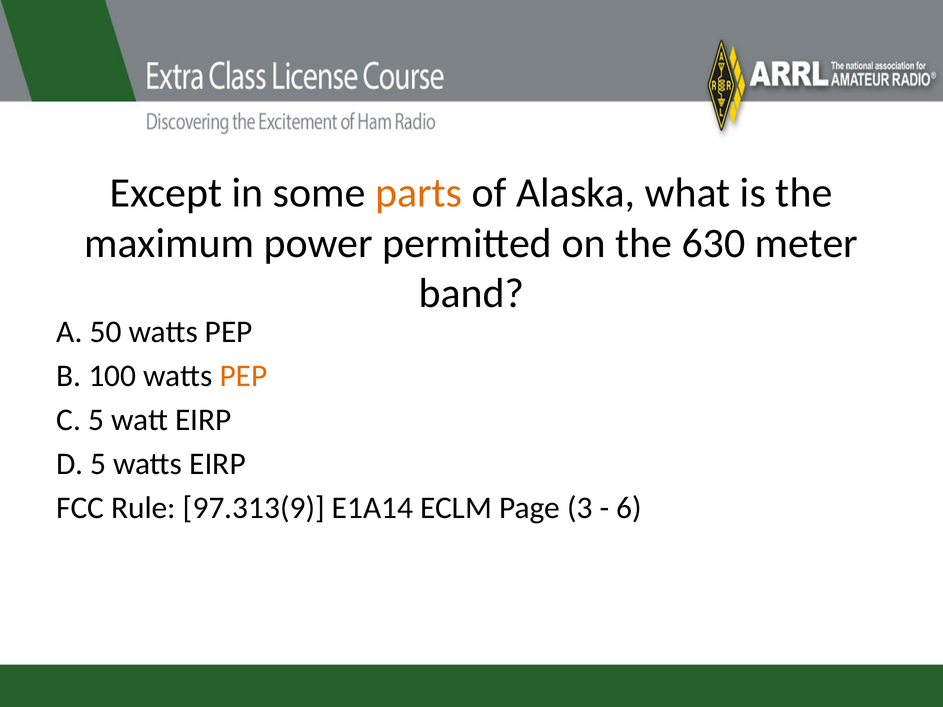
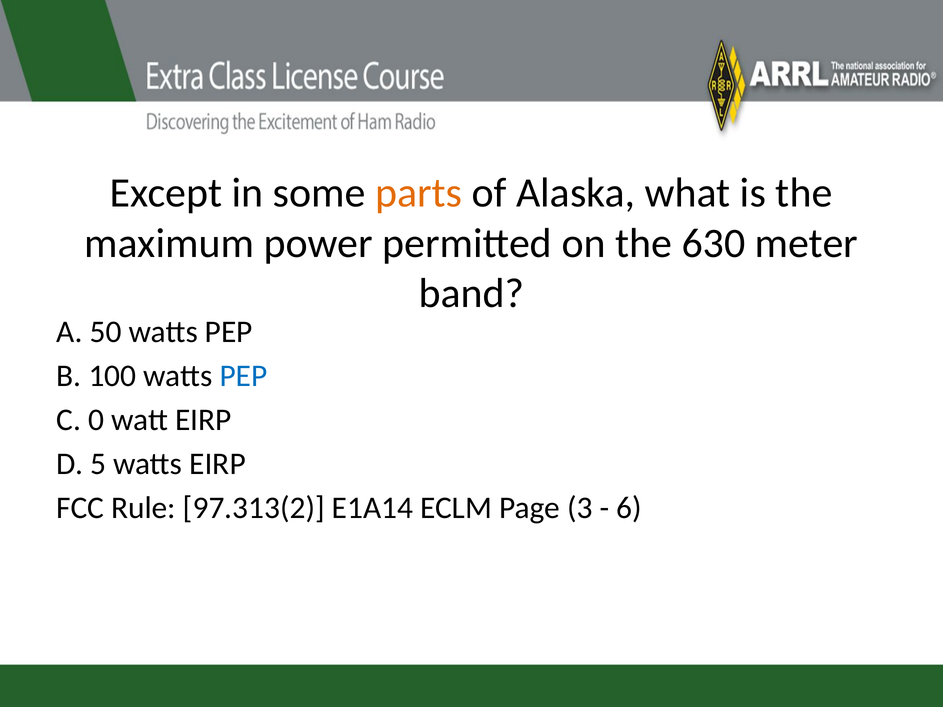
PEP at (243, 376) colour: orange -> blue
C 5: 5 -> 0
97.313(9: 97.313(9 -> 97.313(2
